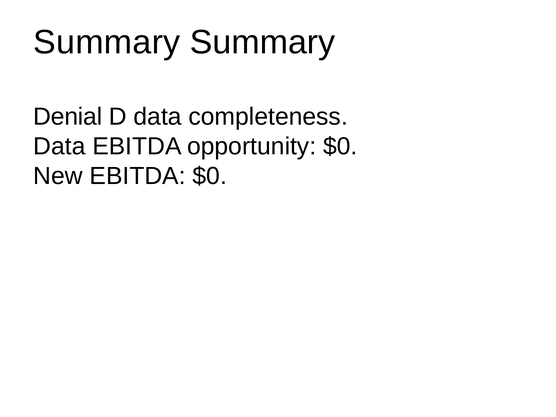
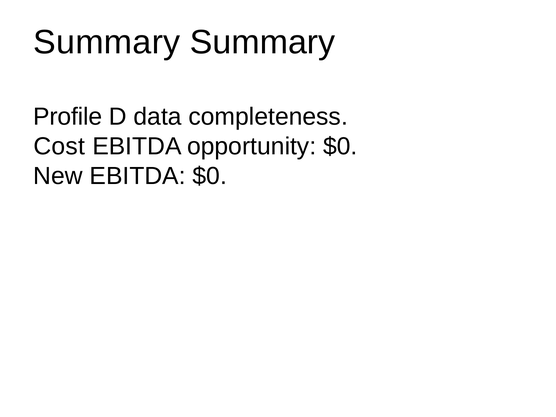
Denial: Denial -> Profile
Data at (59, 146): Data -> Cost
